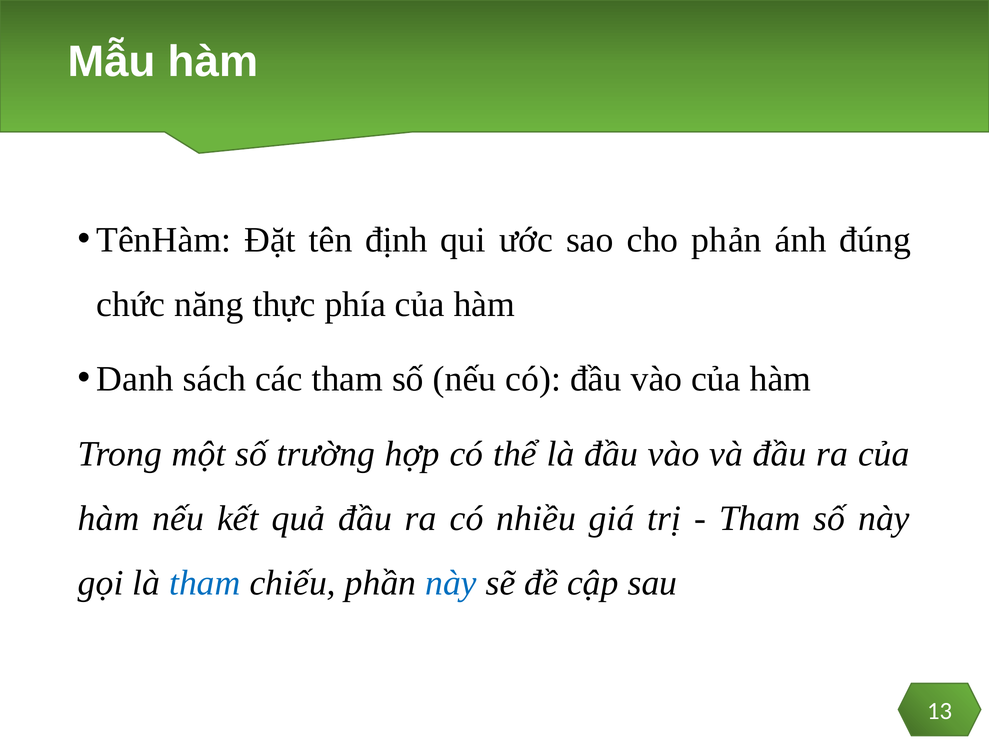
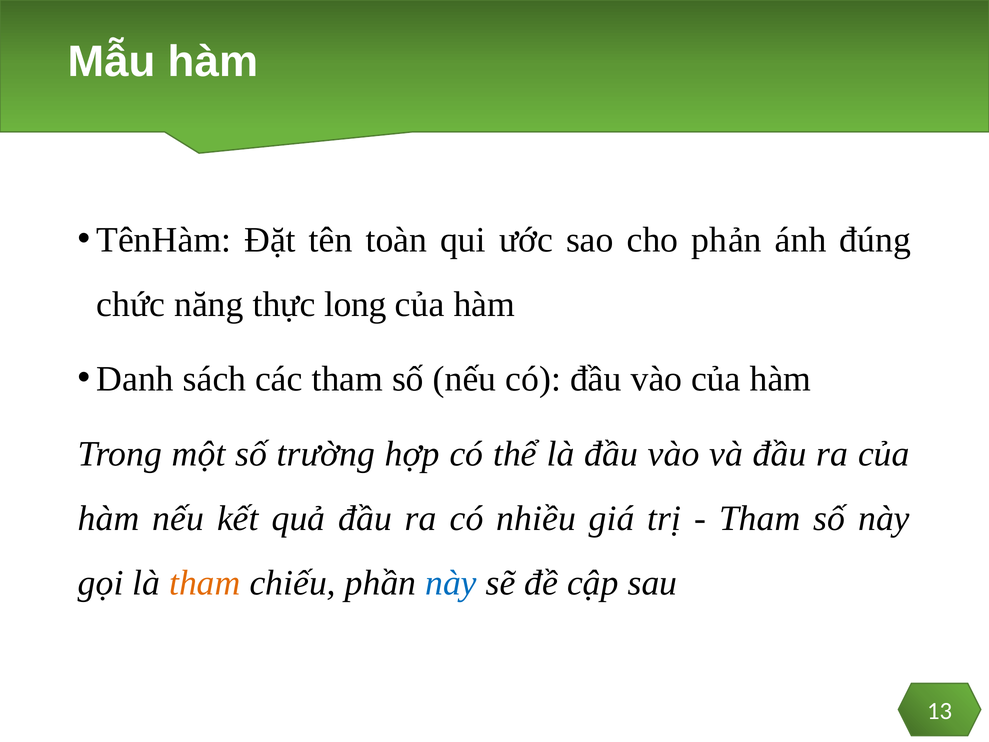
định: định -> toàn
phía: phía -> long
tham at (205, 583) colour: blue -> orange
